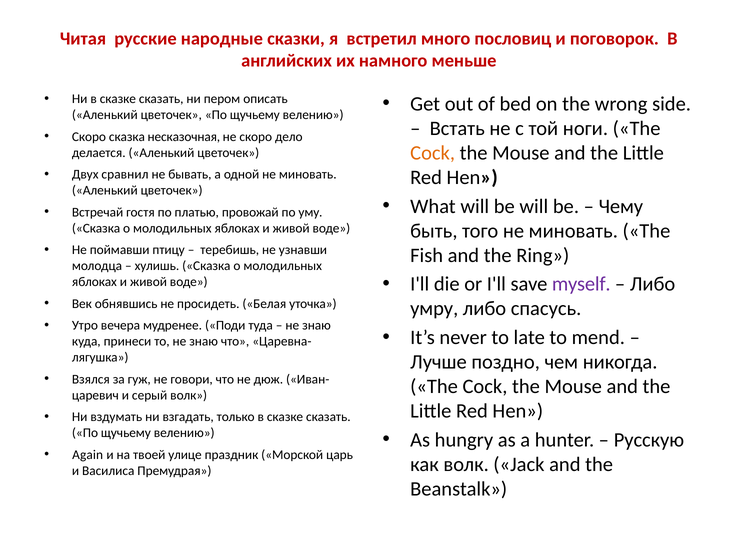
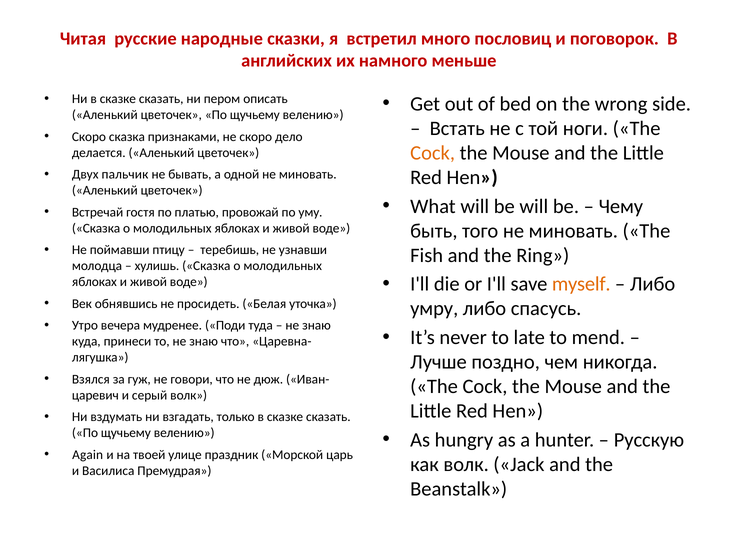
несказочная: несказочная -> признаками
сравнил: сравнил -> пальчик
myself colour: purple -> orange
